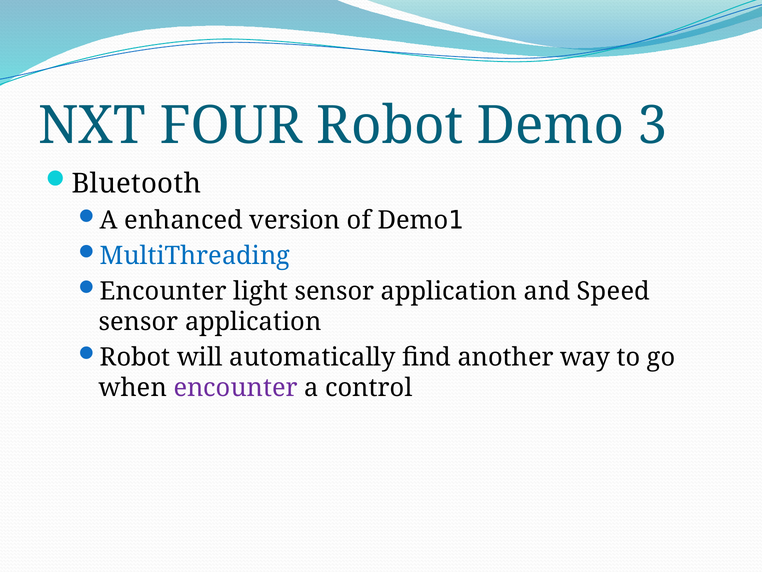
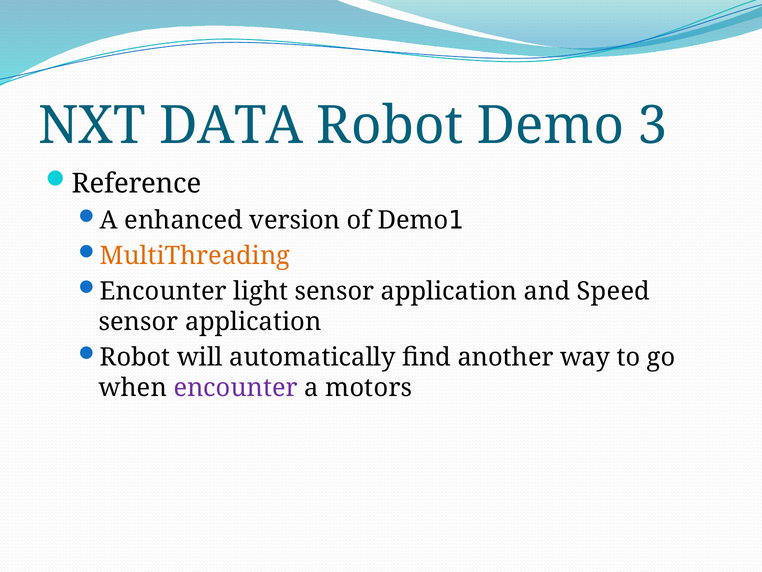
FOUR: FOUR -> DATA
Bluetooth: Bluetooth -> Reference
MultiThreading colour: blue -> orange
control: control -> motors
